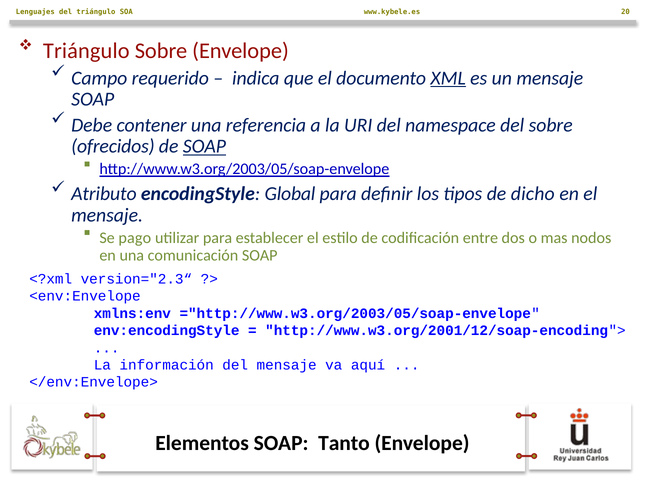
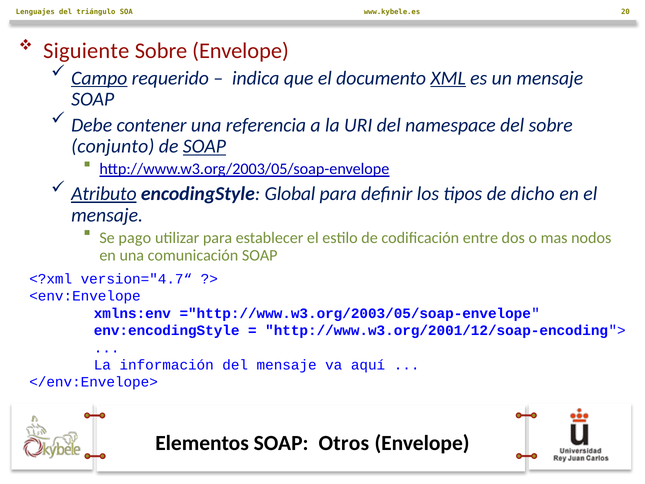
Triángulo at (86, 51): Triángulo -> Siguiente
Campo underline: none -> present
ofrecidos: ofrecidos -> conjunto
Atributo underline: none -> present
version="2.3“: version="2.3“ -> version="4.7“
Tanto: Tanto -> Otros
